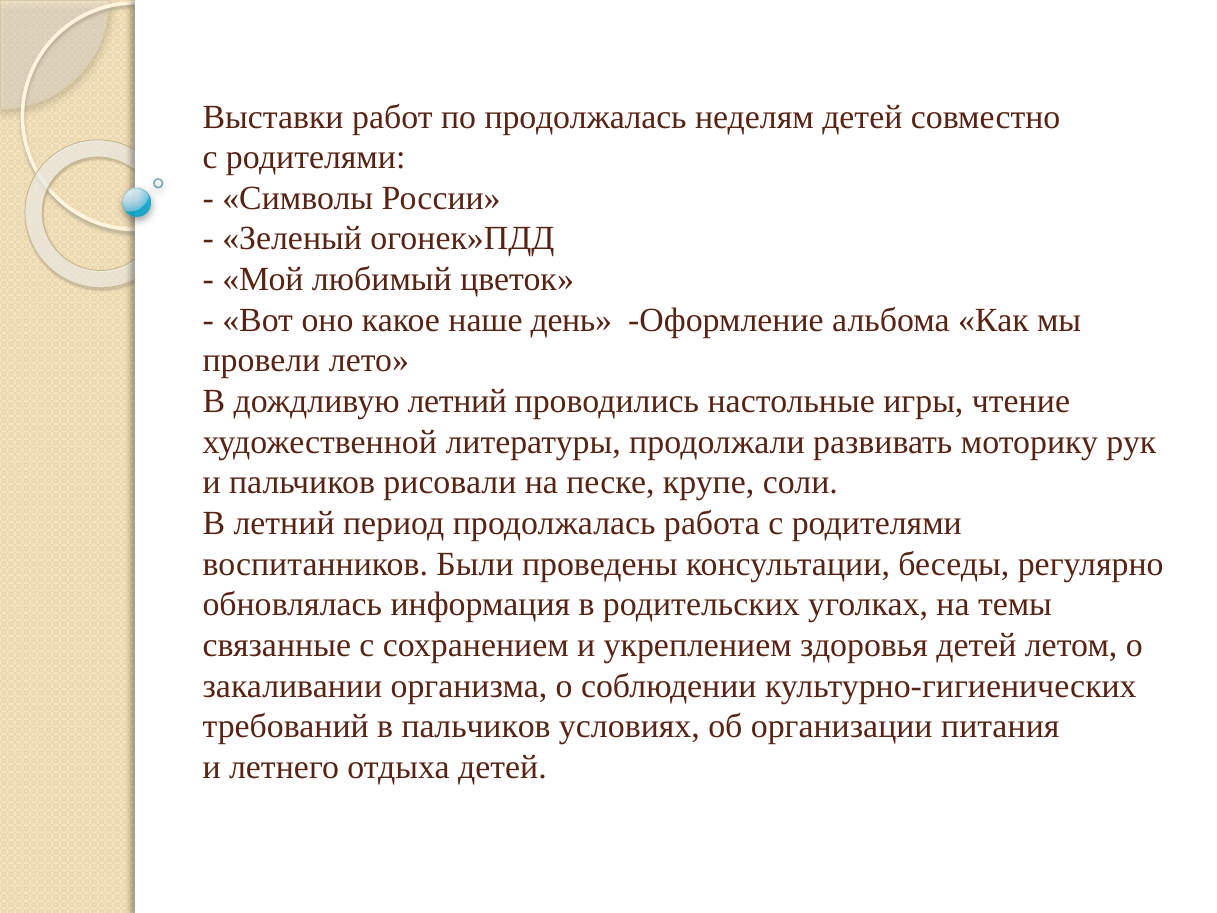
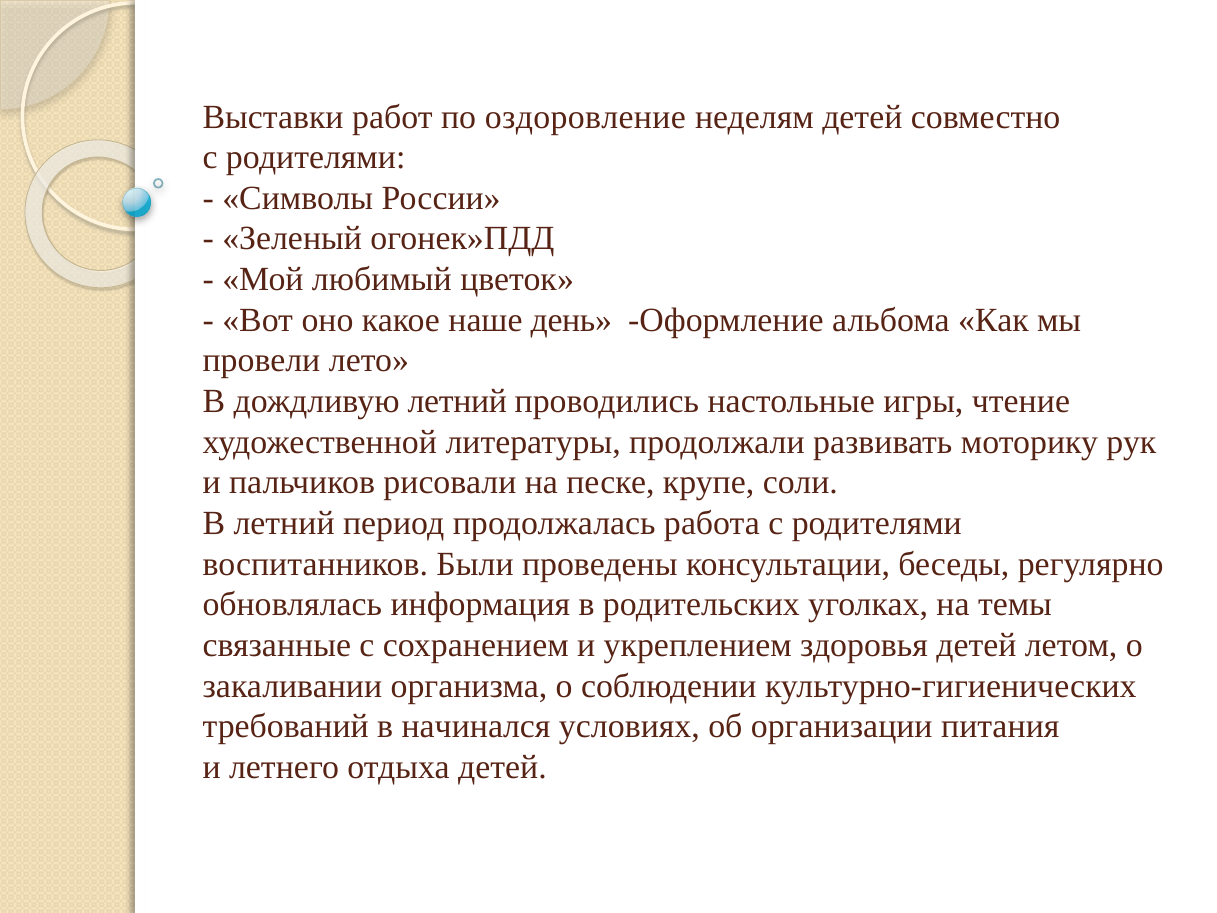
по продолжалась: продолжалась -> оздоровление
в пальчиков: пальчиков -> начинался
